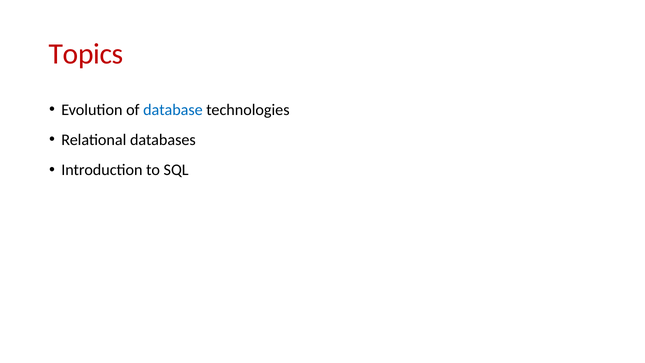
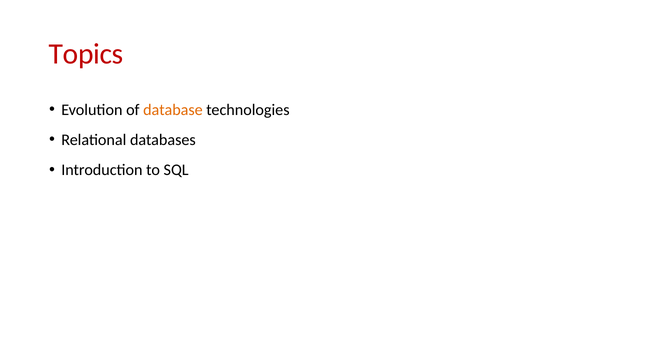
database colour: blue -> orange
